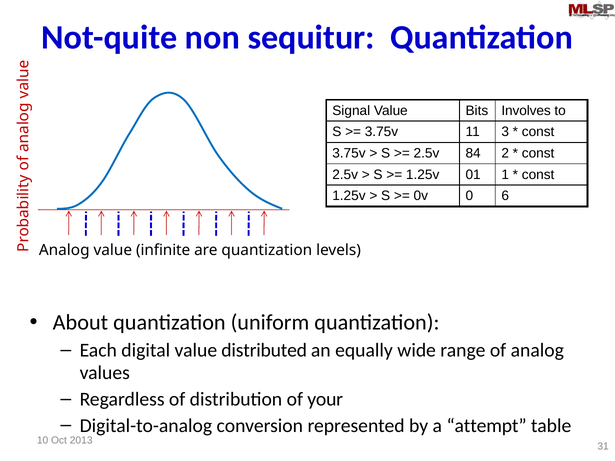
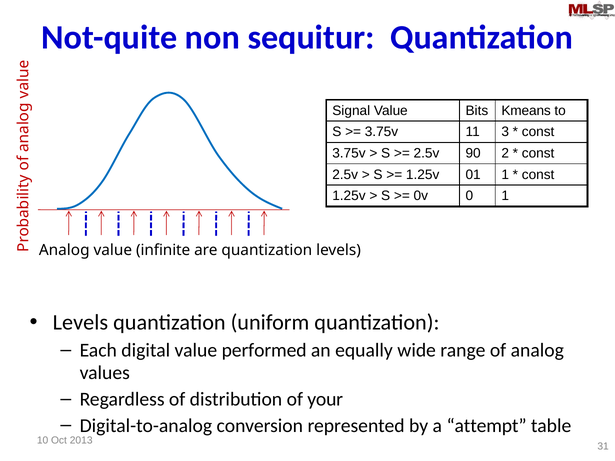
Involves: Involves -> Kmeans
84: 84 -> 90
0 6: 6 -> 1
About at (80, 323): About -> Levels
distributed: distributed -> performed
